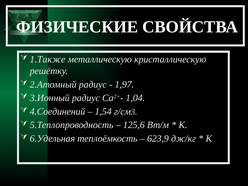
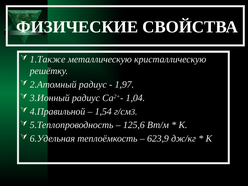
4.Соединений: 4.Соединений -> 4.Правильной
